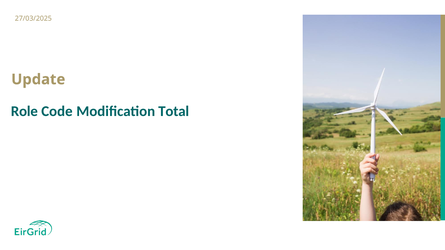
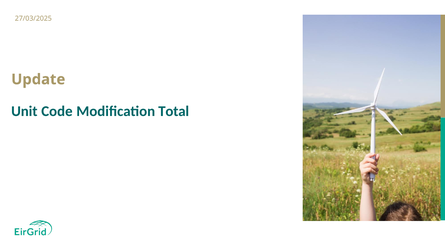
Role: Role -> Unit
